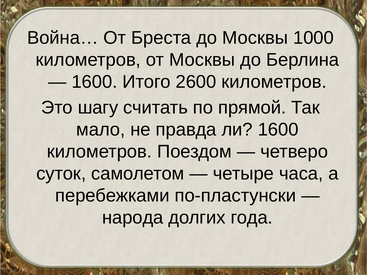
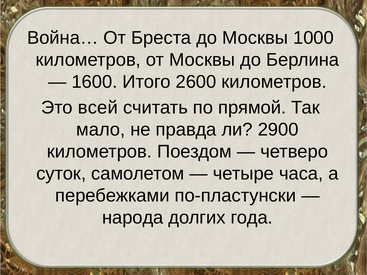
шагу: шагу -> всей
ли 1600: 1600 -> 2900
